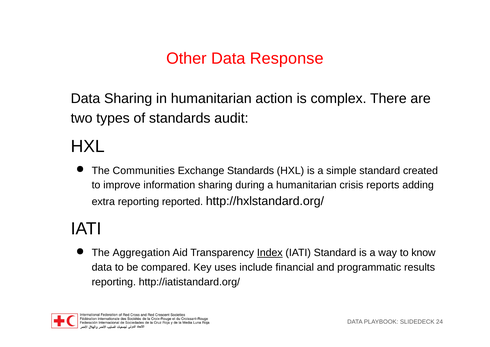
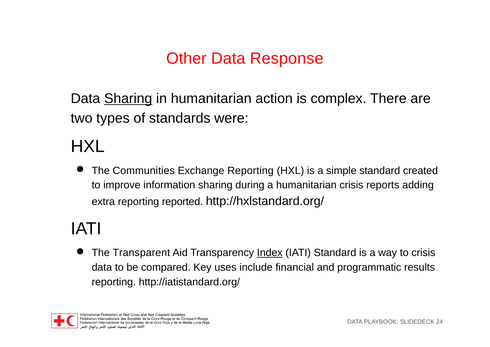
Sharing at (128, 99) underline: none -> present
audit: audit -> were
Exchange Standards: Standards -> Reporting
Aggregation: Aggregation -> Transparent
to know: know -> crisis
